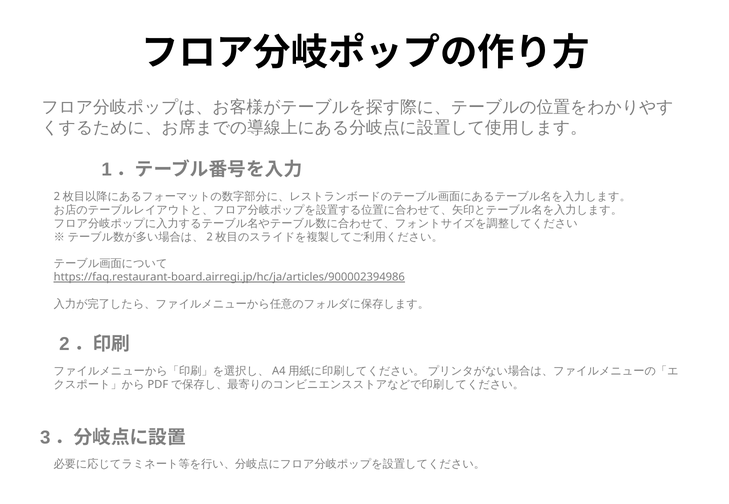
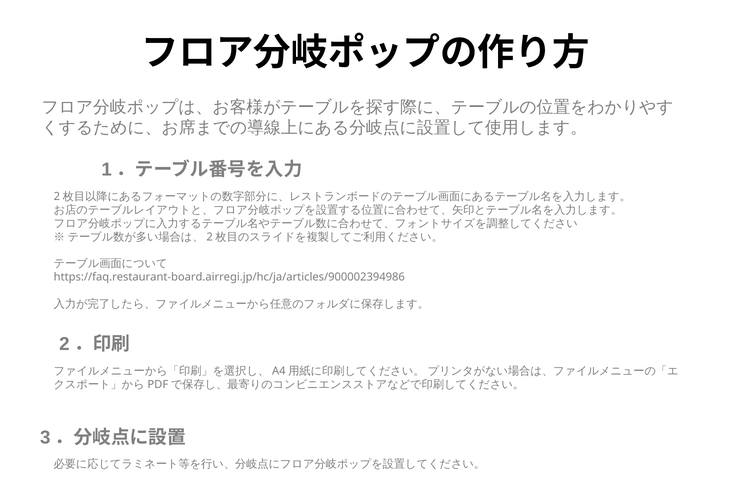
https://faq.restaurant-board.airregi.jp/hc/ja/articles/900002394986 underline: present -> none
